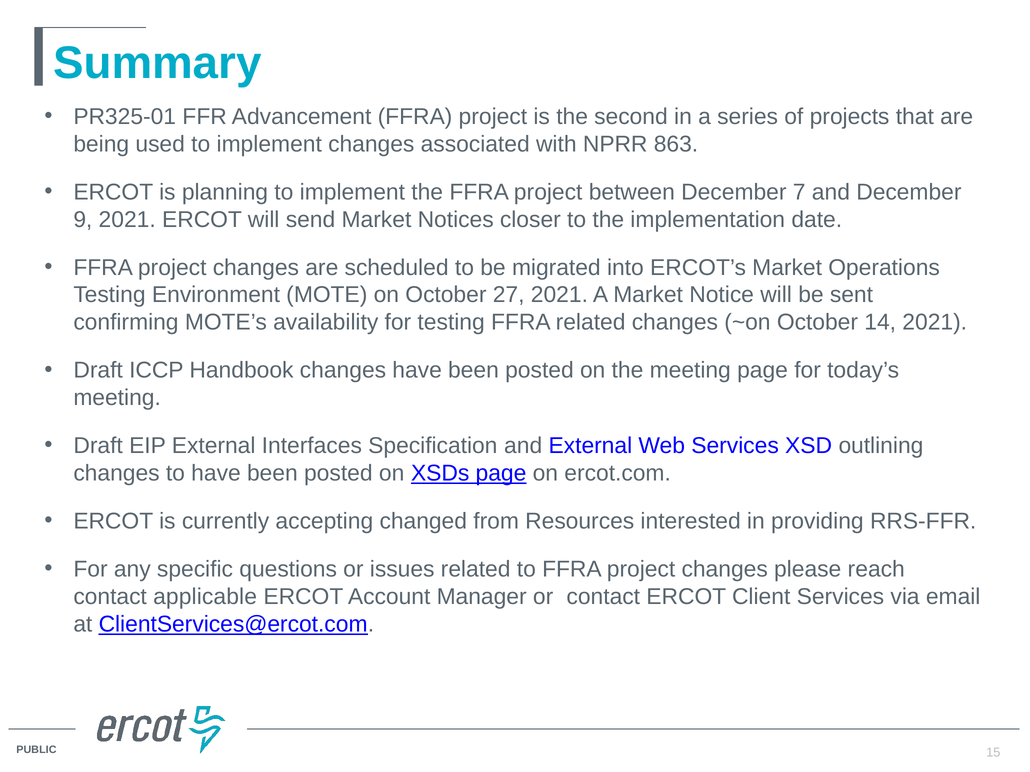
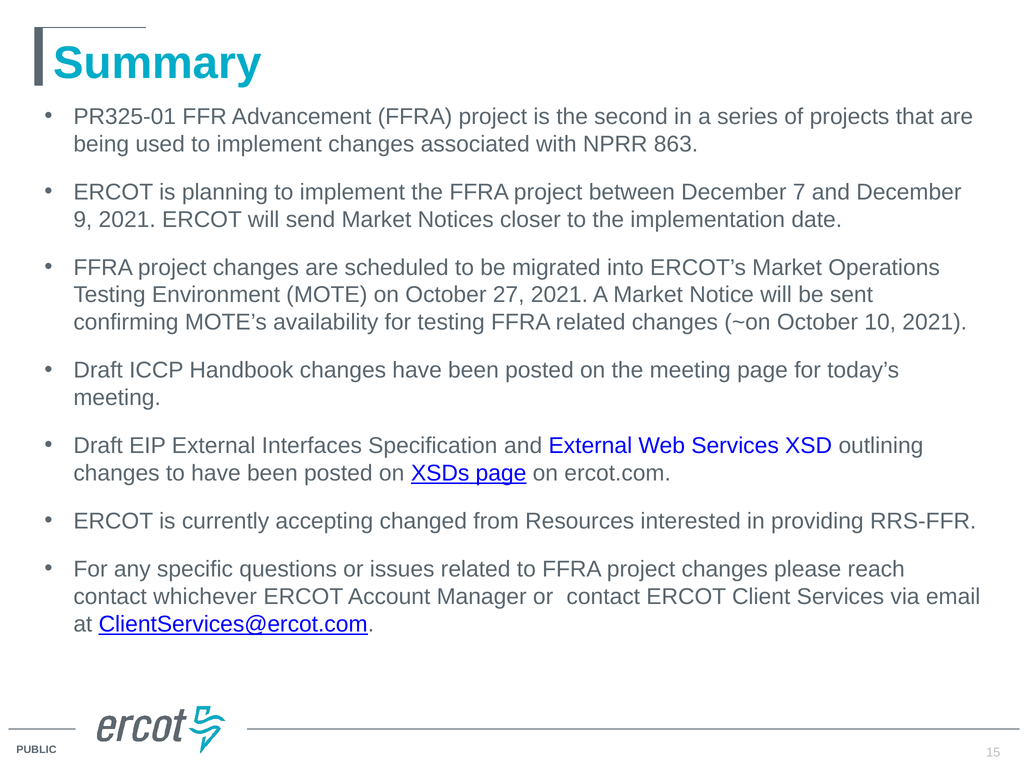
14: 14 -> 10
applicable: applicable -> whichever
